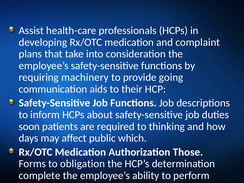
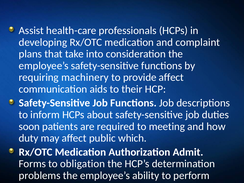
provide going: going -> affect
thinking: thinking -> meeting
days: days -> duty
Those: Those -> Admit
complete: complete -> problems
